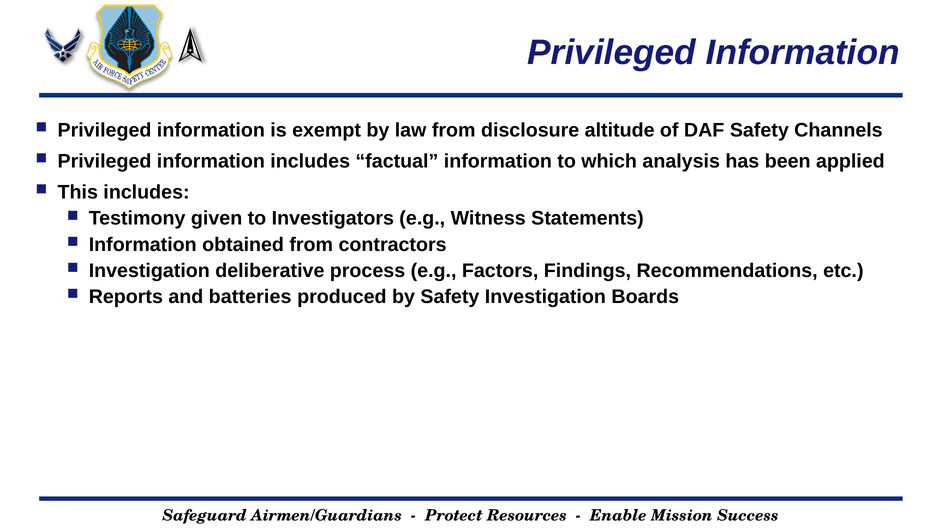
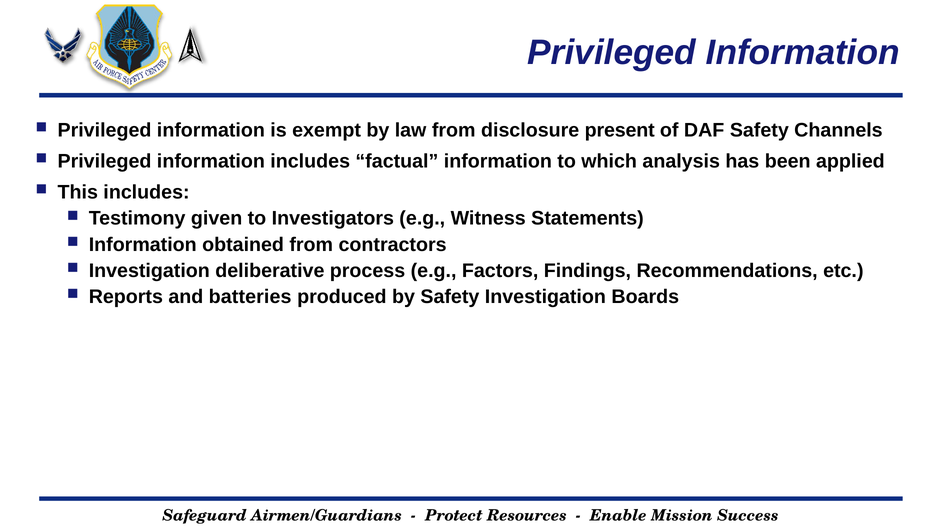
altitude: altitude -> present
